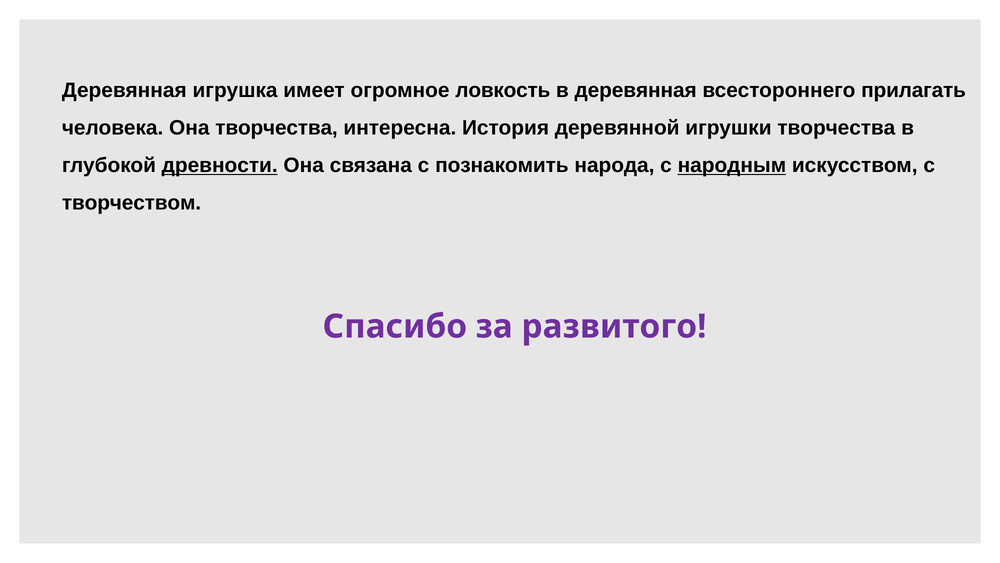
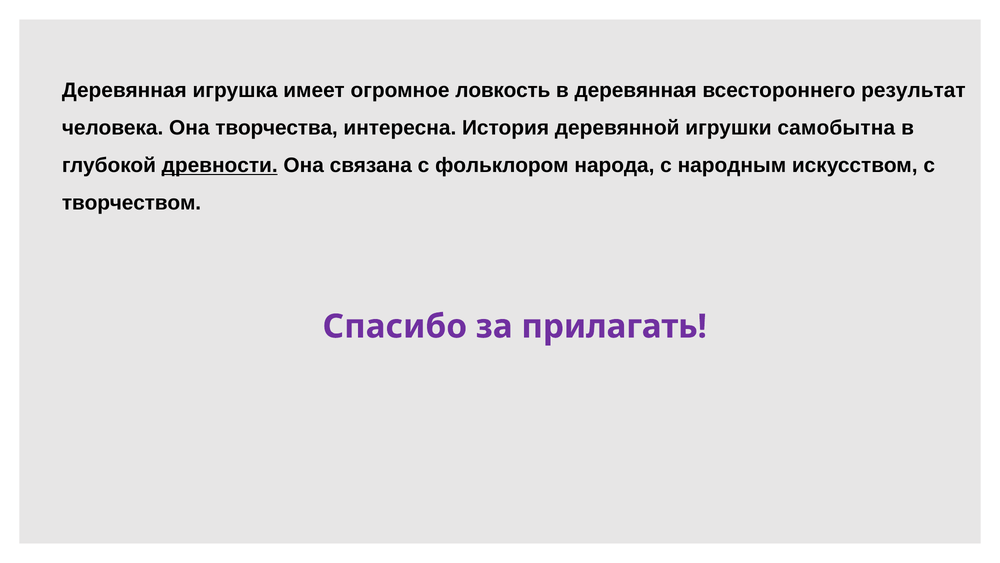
прилагать: прилагать -> результат
игрушки творчества: творчества -> самобытна
познакомить: познакомить -> фольклором
народным underline: present -> none
развитого: развитого -> прилагать
